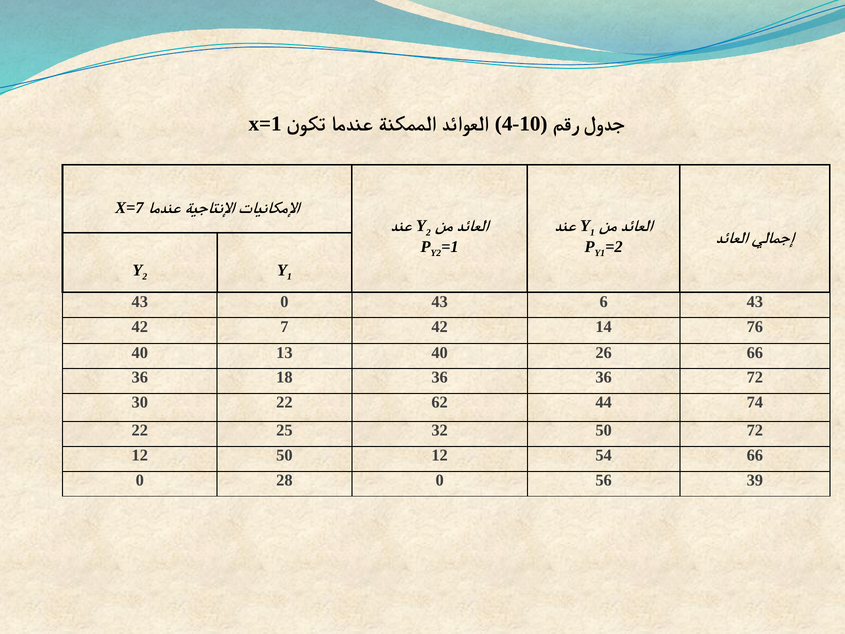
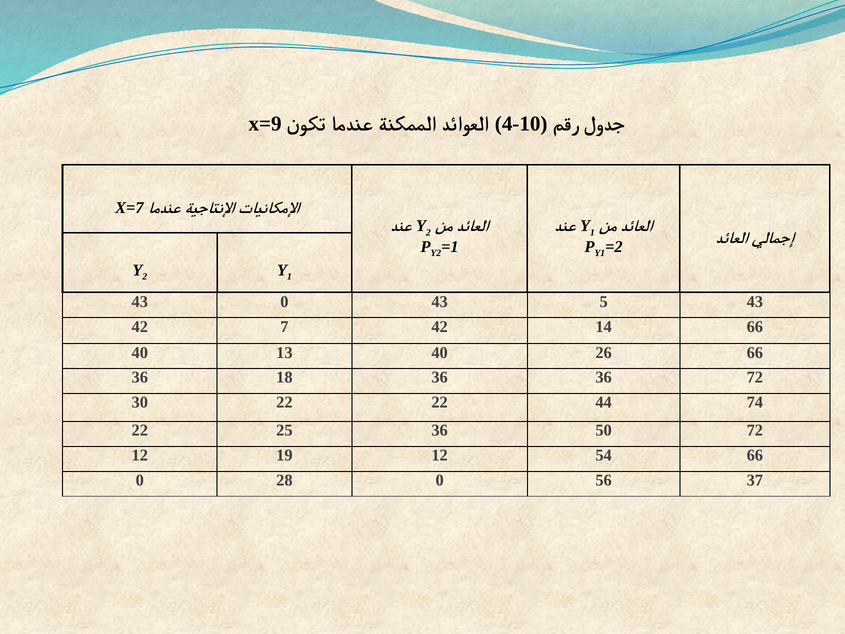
x=1: x=1 -> x=9
6: 6 -> 5
14 76: 76 -> 66
22 62: 62 -> 22
25 32: 32 -> 36
12 50: 50 -> 19
39: 39 -> 37
